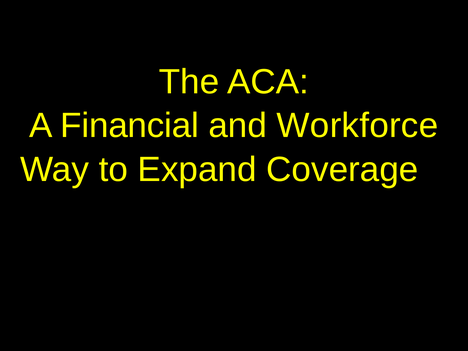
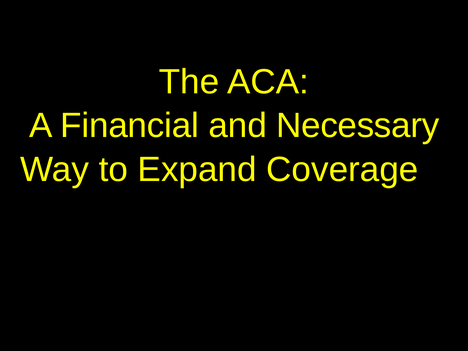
Workforce: Workforce -> Necessary
